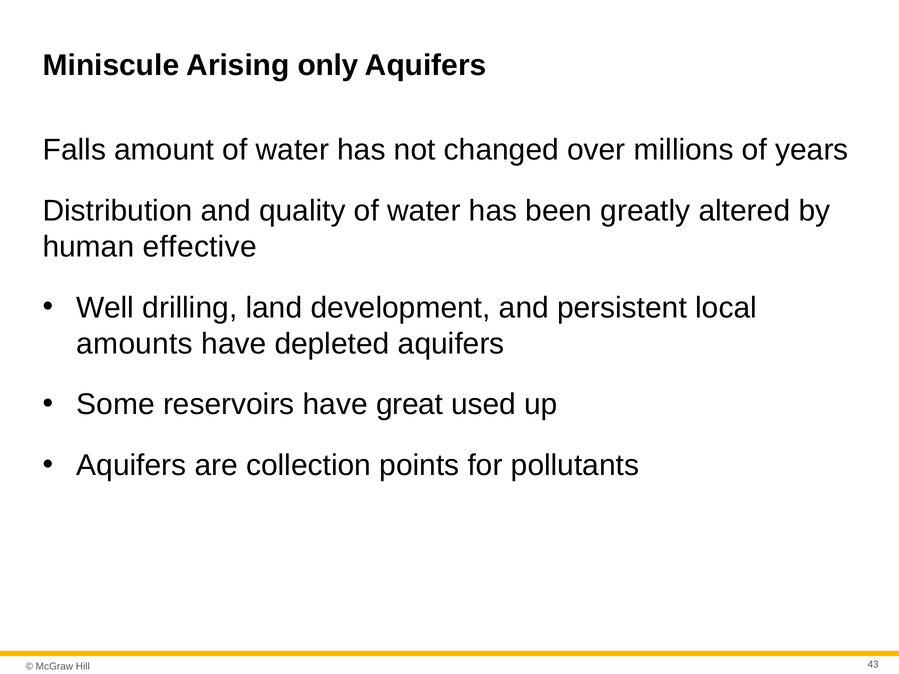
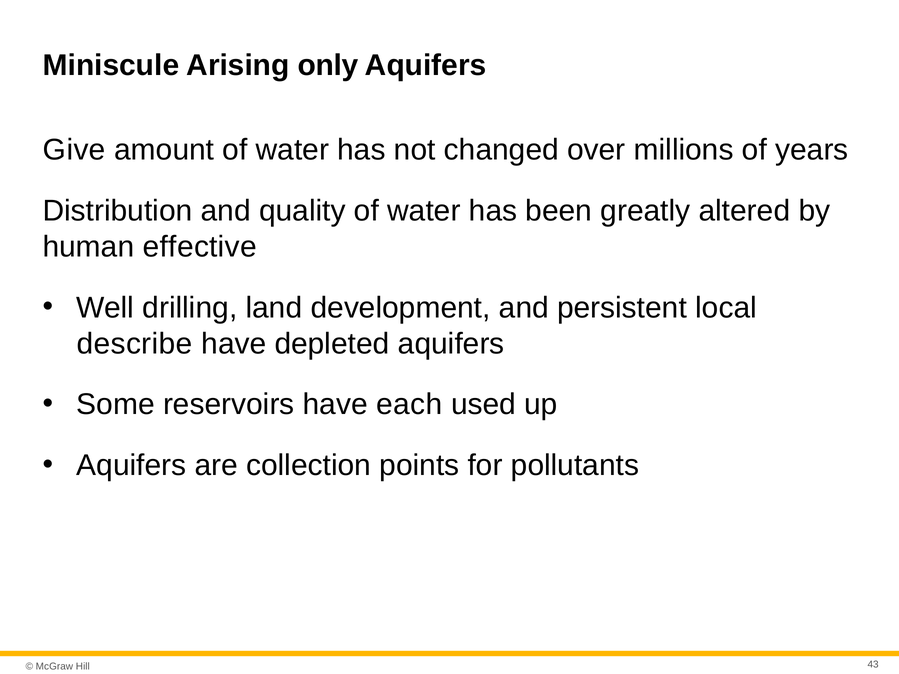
Falls: Falls -> Give
amounts: amounts -> describe
great: great -> each
